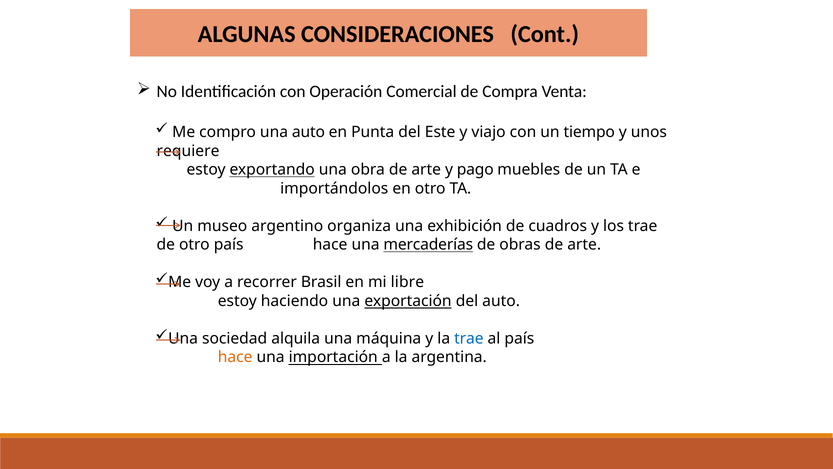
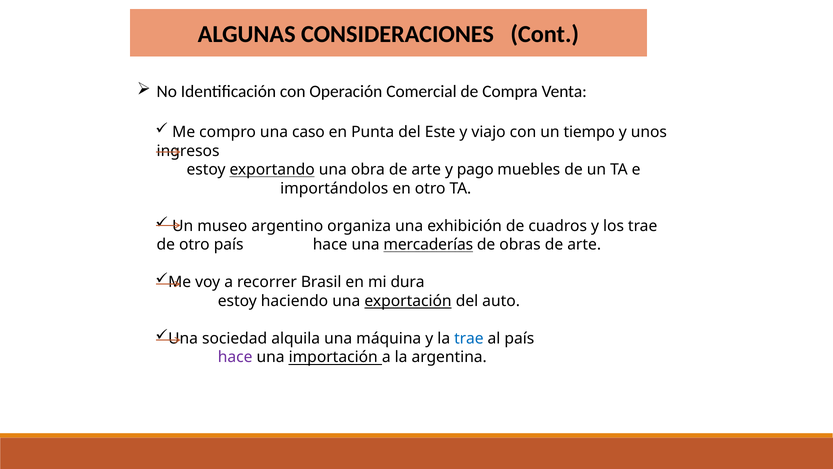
una auto: auto -> caso
requiere: requiere -> ingresos
libre: libre -> dura
hace at (235, 357) colour: orange -> purple
